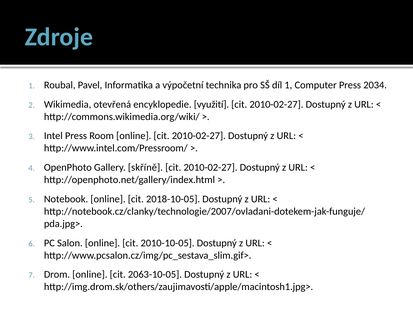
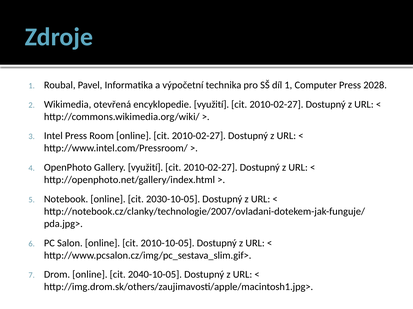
2034: 2034 -> 2028
Gallery skříně: skříně -> využití
2018-10-05: 2018-10-05 -> 2030-10-05
2063-10-05: 2063-10-05 -> 2040-10-05
